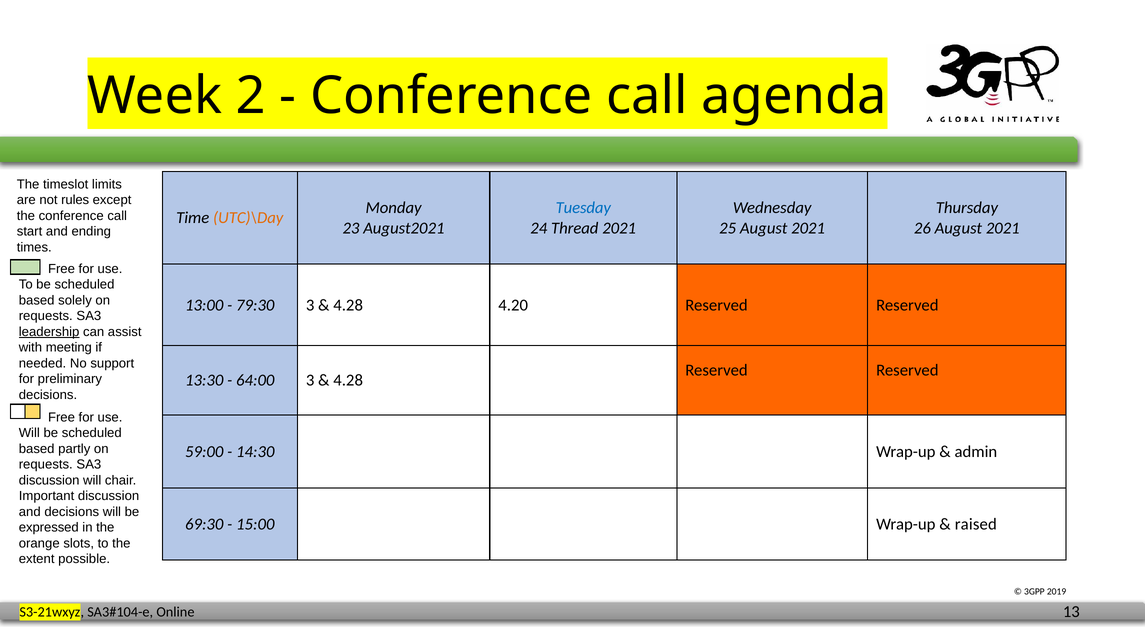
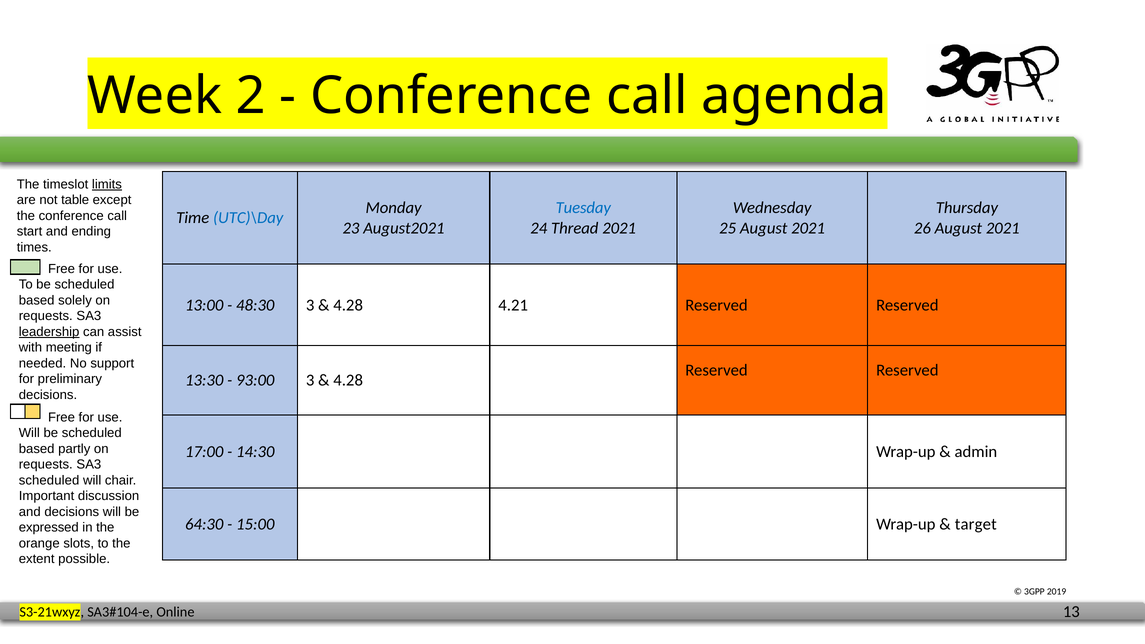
limits underline: none -> present
rules: rules -> table
UTC)\Day colour: orange -> blue
79:30: 79:30 -> 48:30
4.20: 4.20 -> 4.21
64:00: 64:00 -> 93:00
59:00: 59:00 -> 17:00
discussion at (49, 480): discussion -> scheduled
69:30: 69:30 -> 64:30
raised: raised -> target
